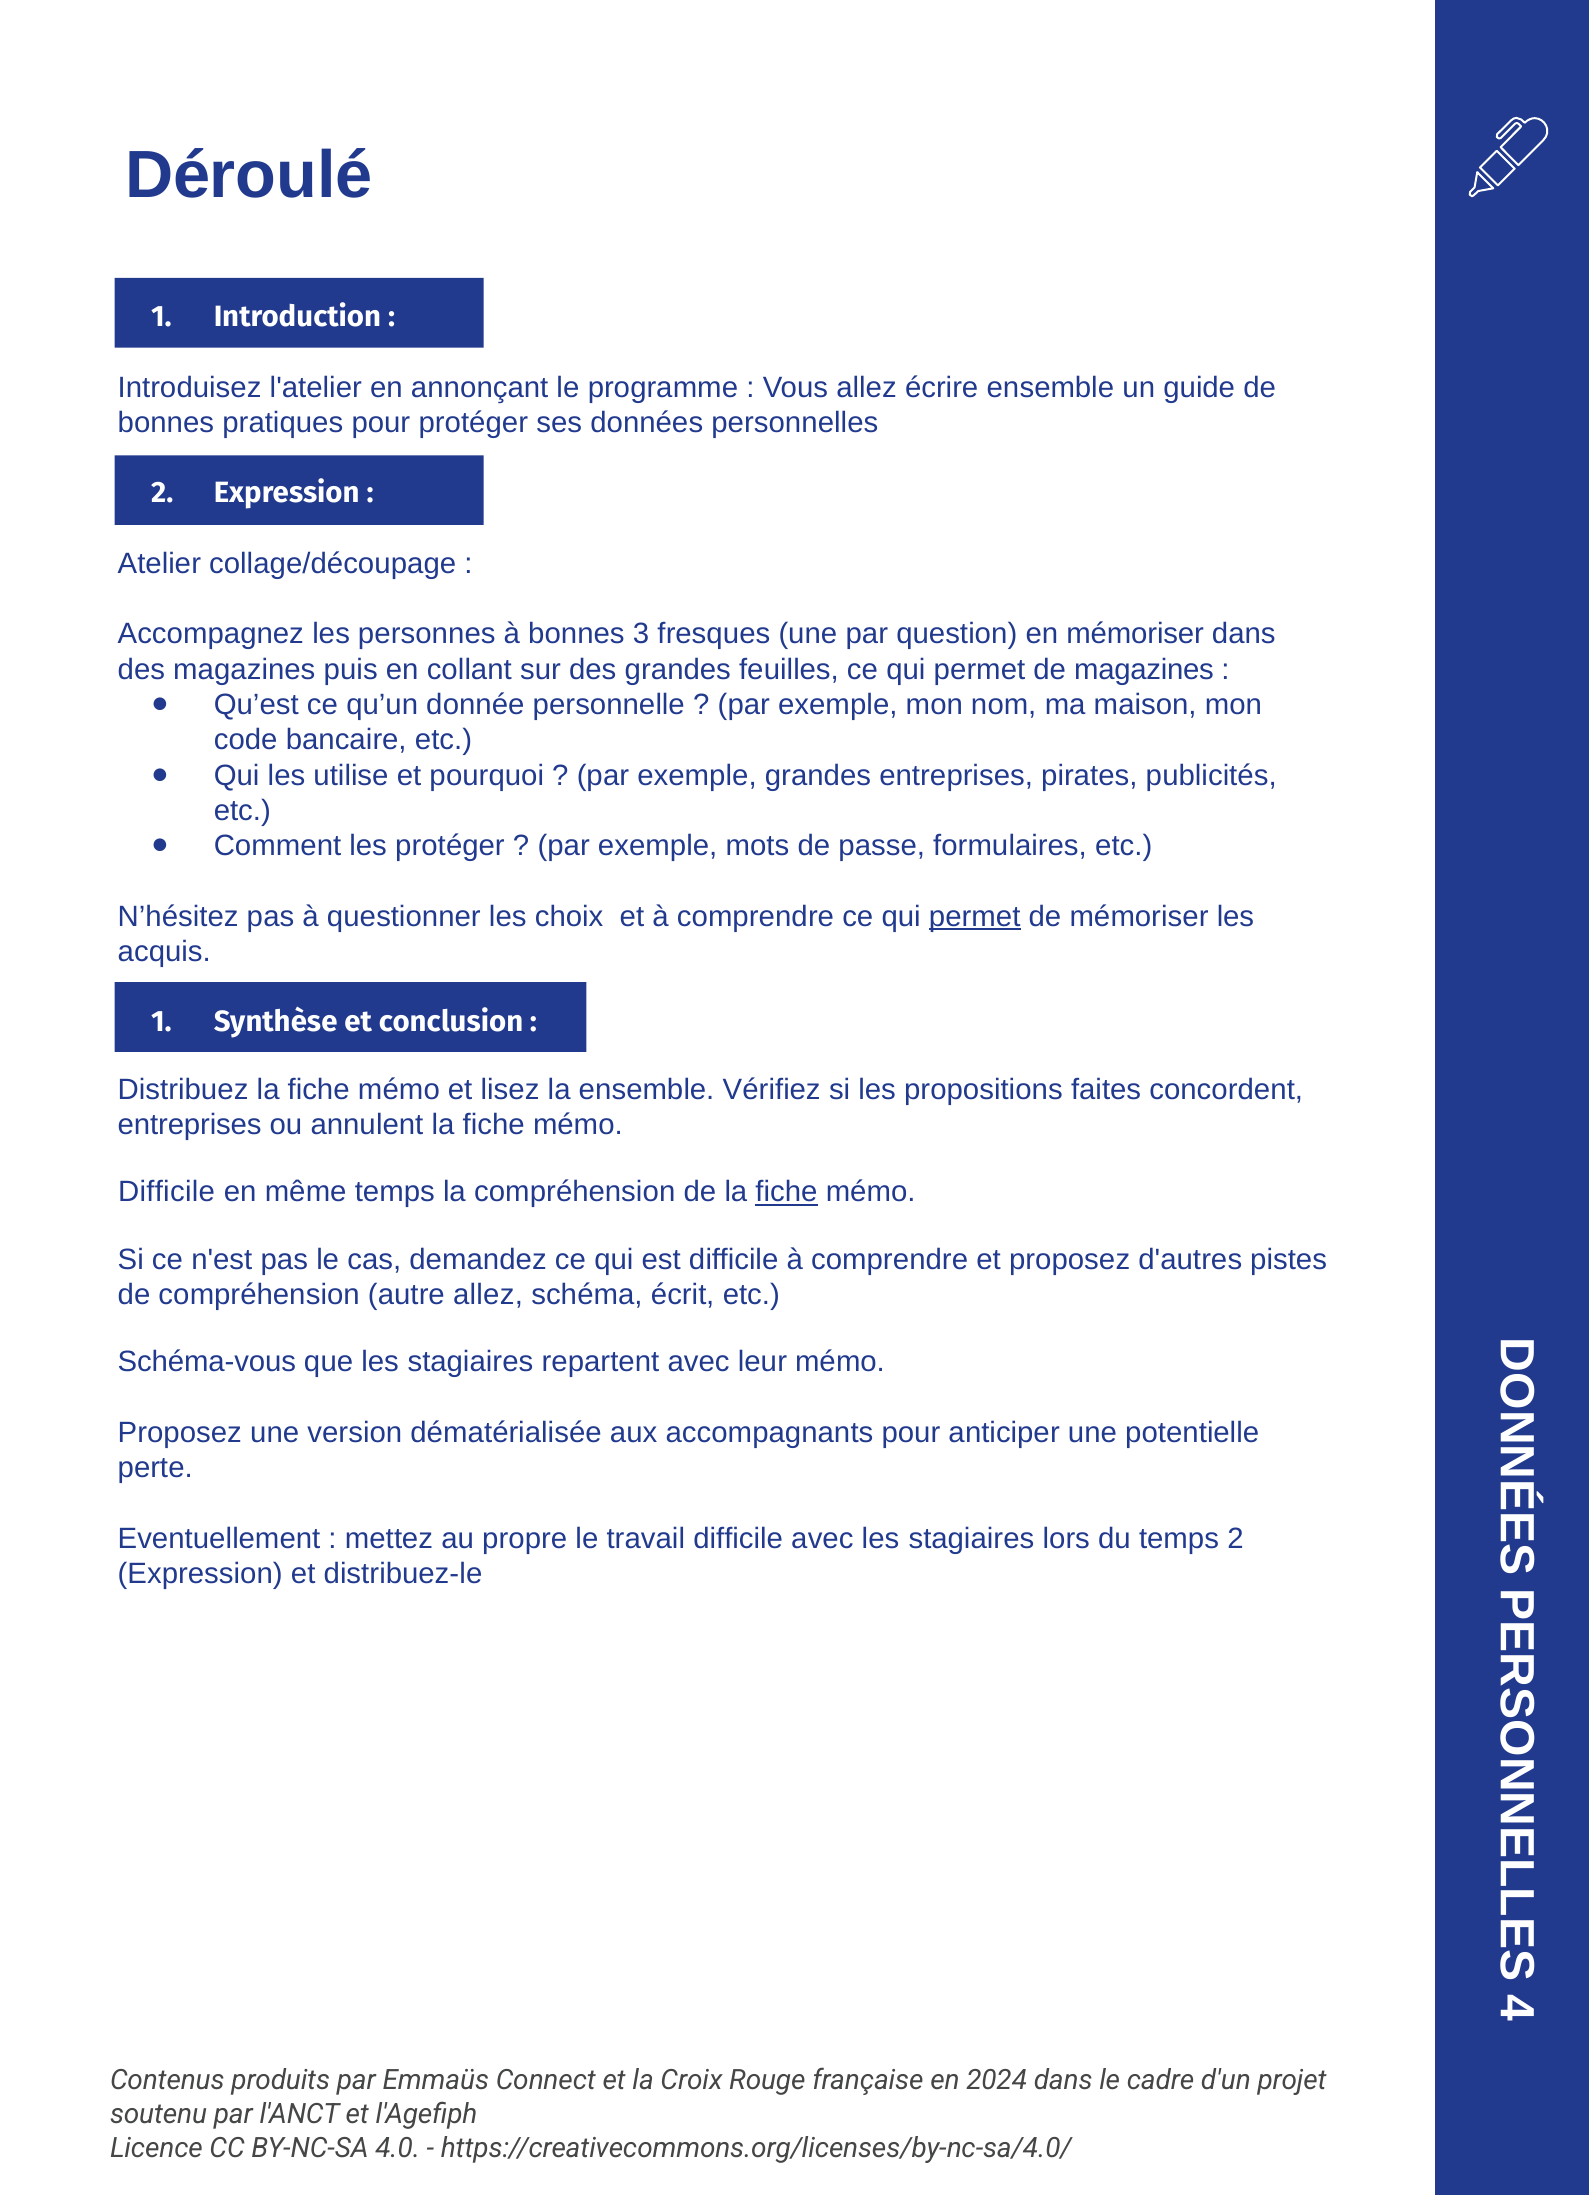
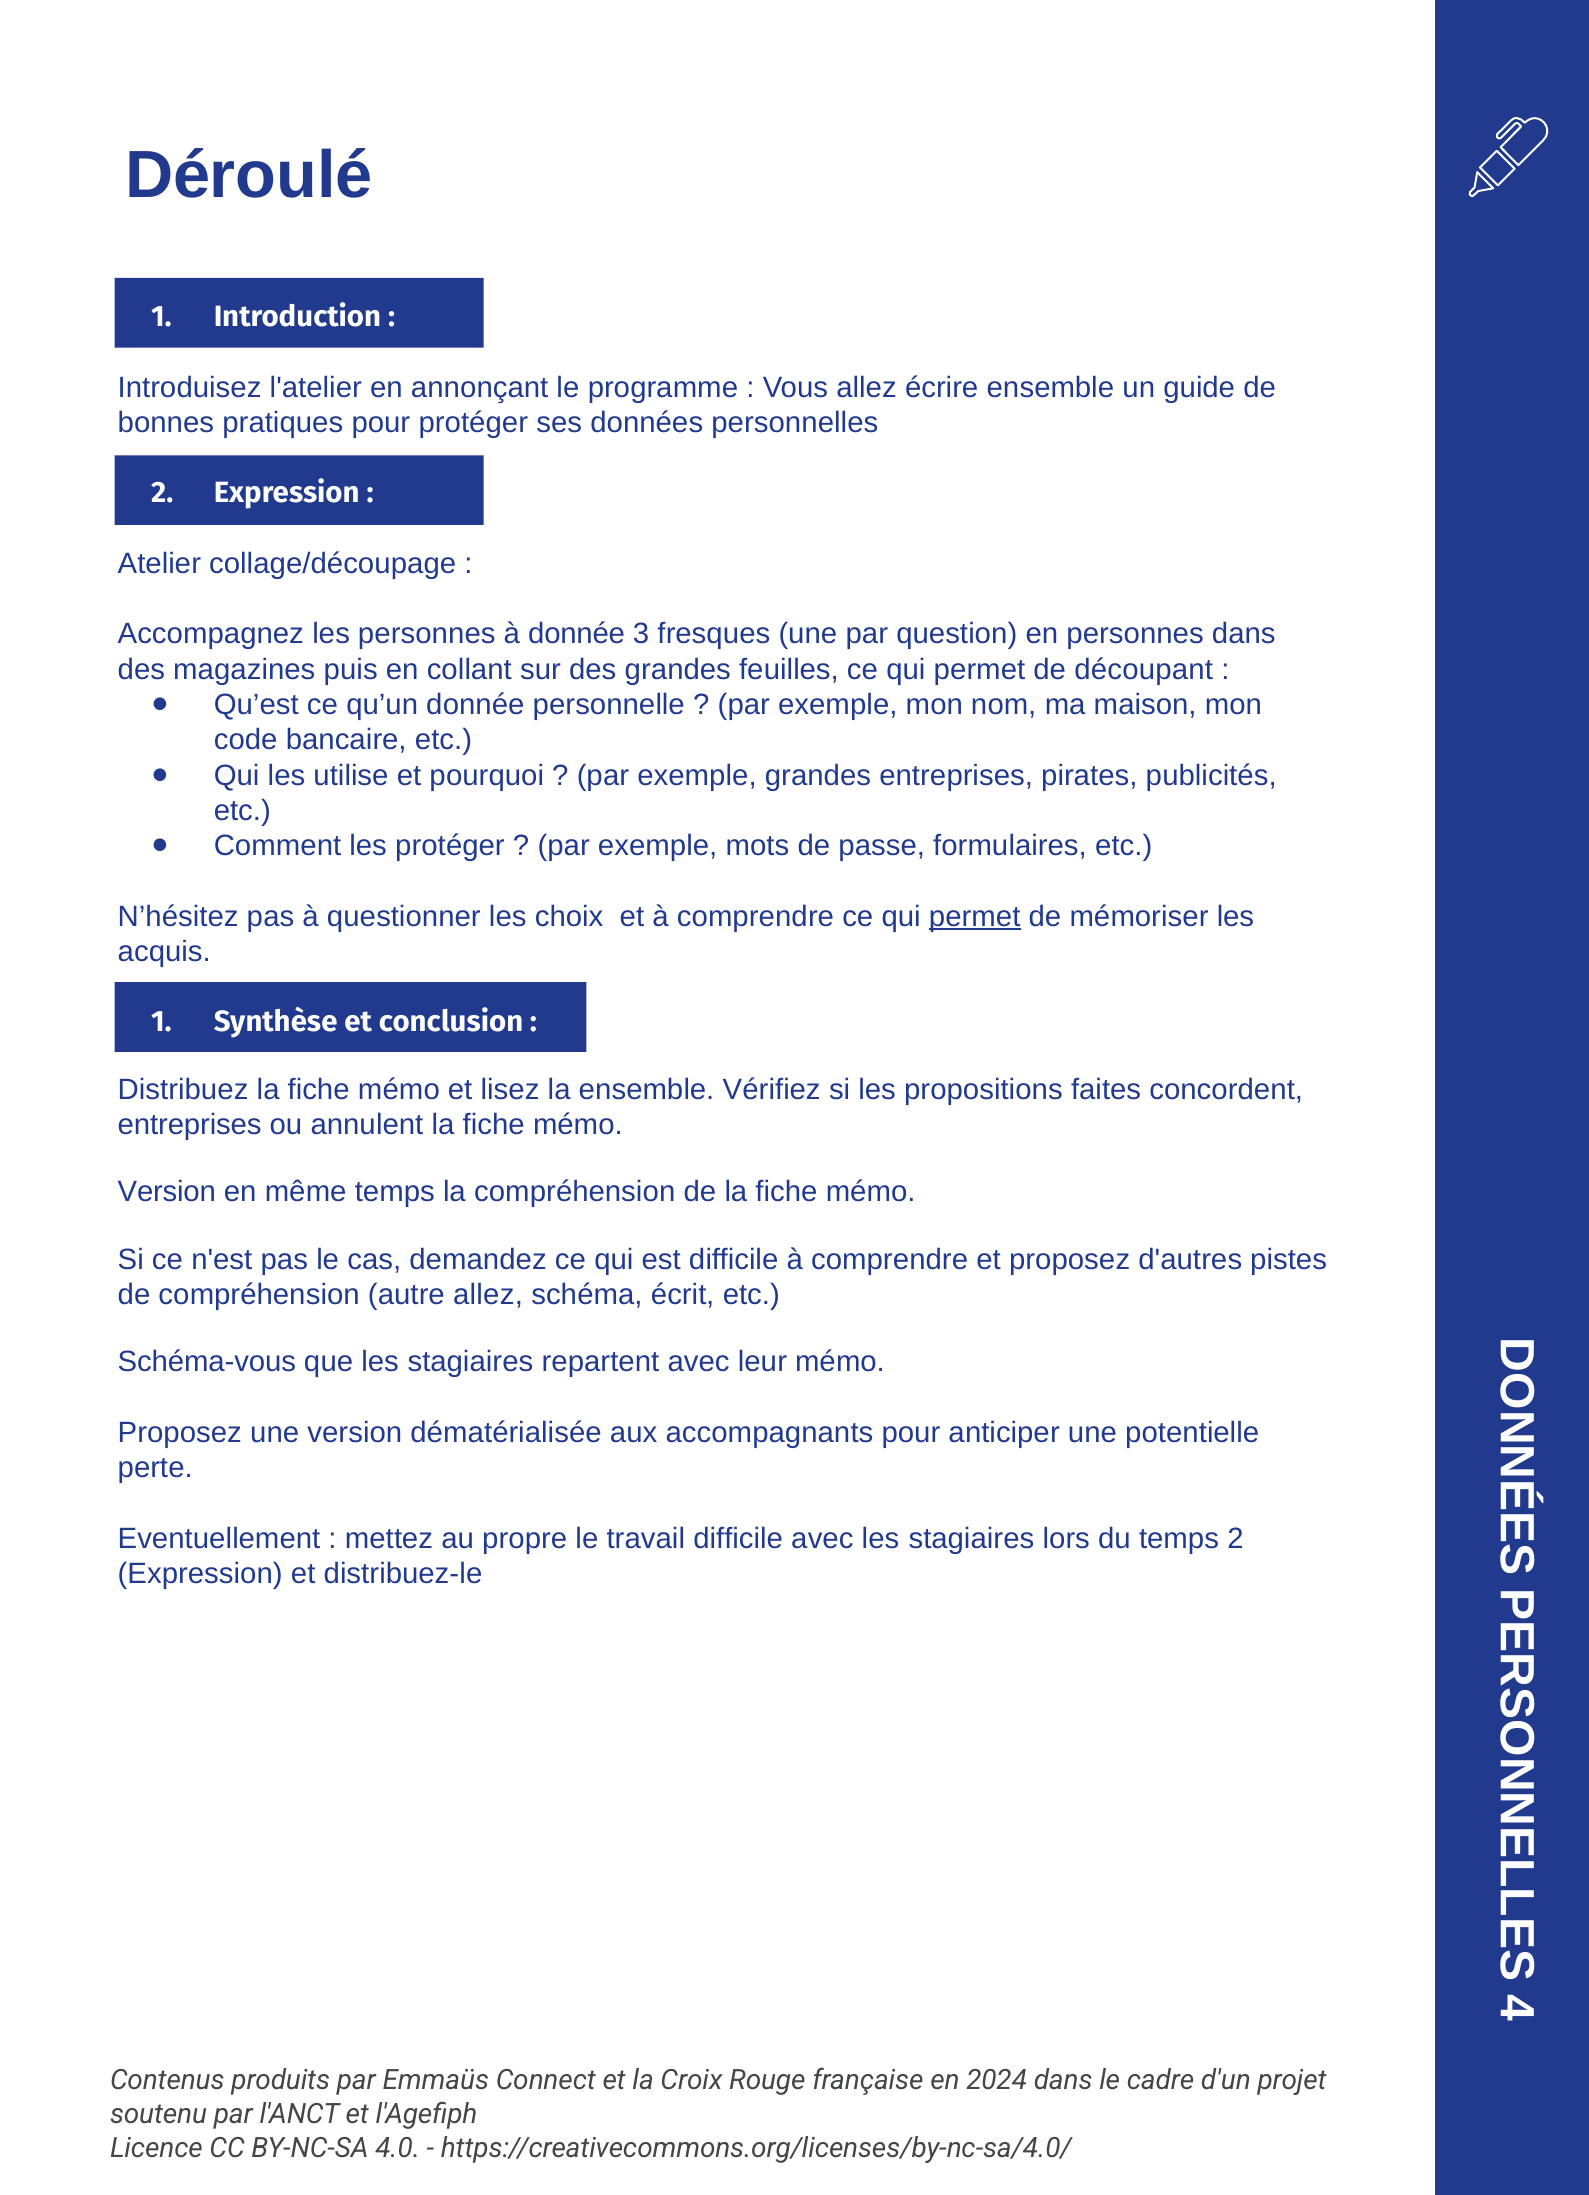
à bonnes: bonnes -> donnée
en mémoriser: mémoriser -> personnes
de magazines: magazines -> découpant
Difficile at (167, 1192): Difficile -> Version
fiche at (787, 1192) underline: present -> none
